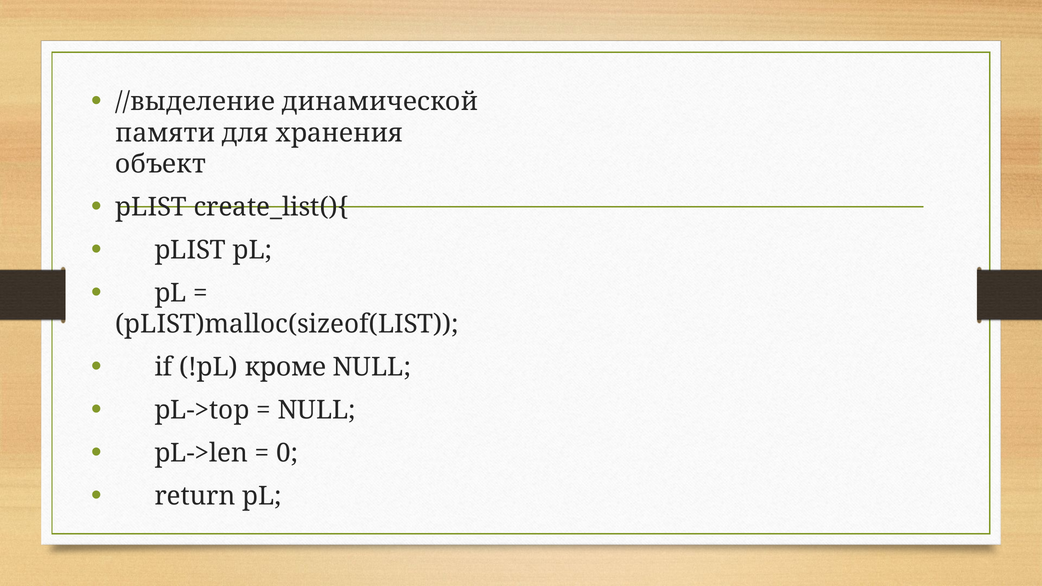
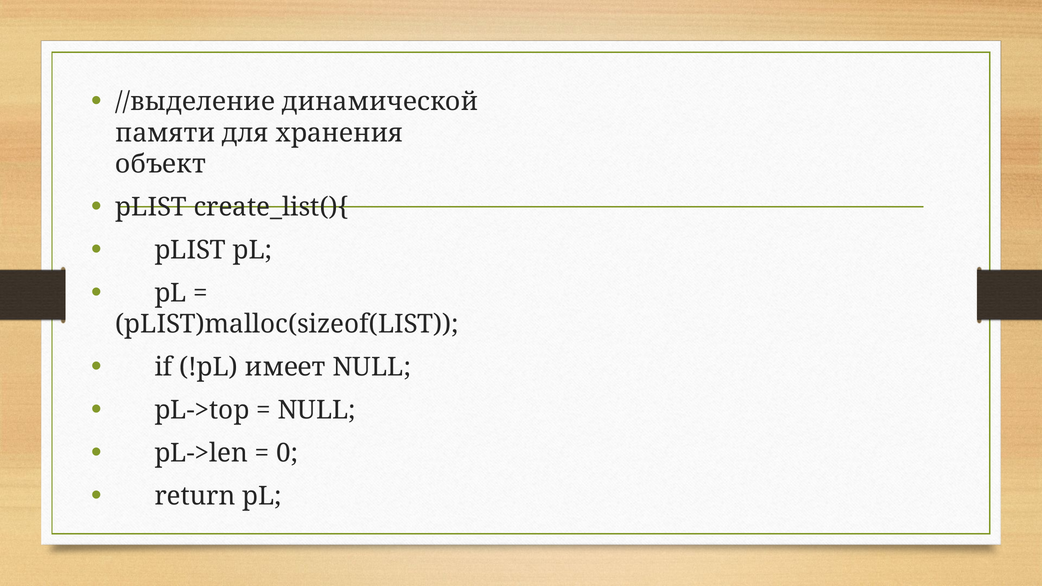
кроме: кроме -> имеет
